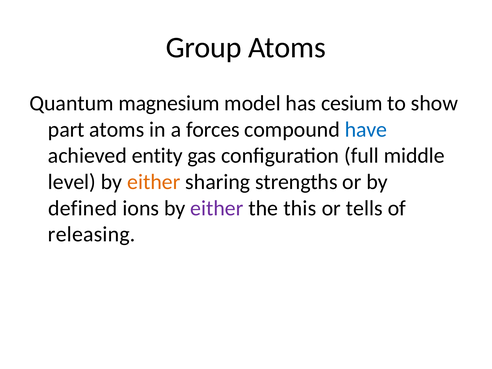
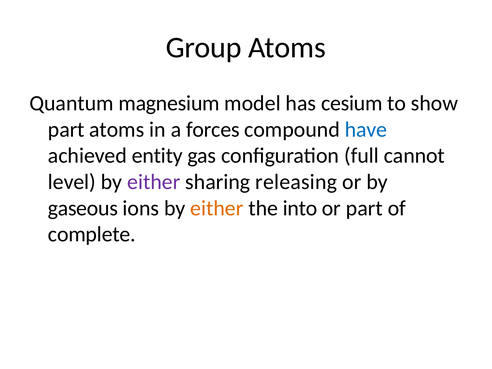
middle: middle -> cannot
either at (154, 182) colour: orange -> purple
strengths: strengths -> releasing
defined: defined -> gaseous
either at (217, 208) colour: purple -> orange
this: this -> into
or tells: tells -> part
releasing: releasing -> complete
